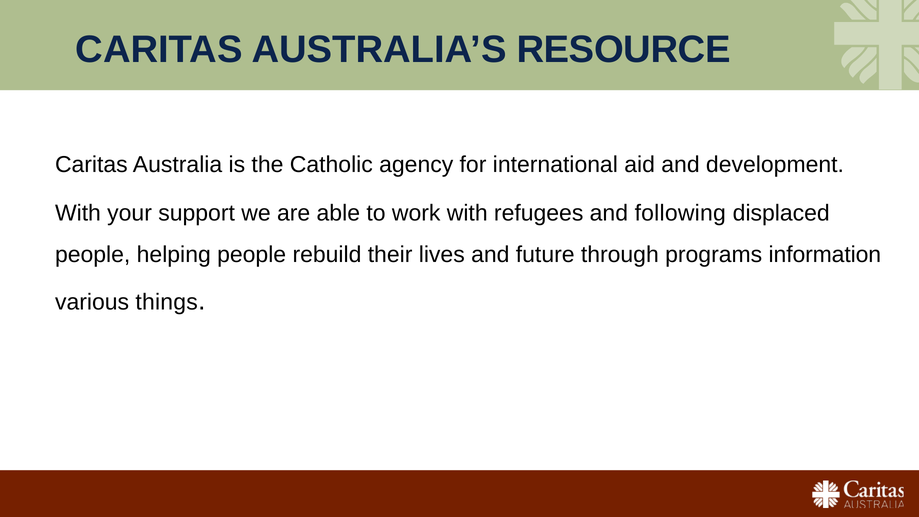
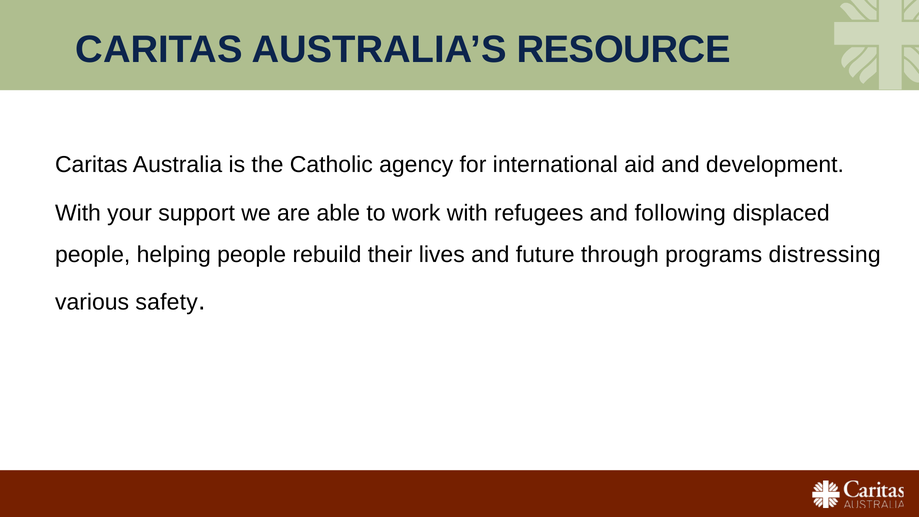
information: information -> distressing
things: things -> safety
